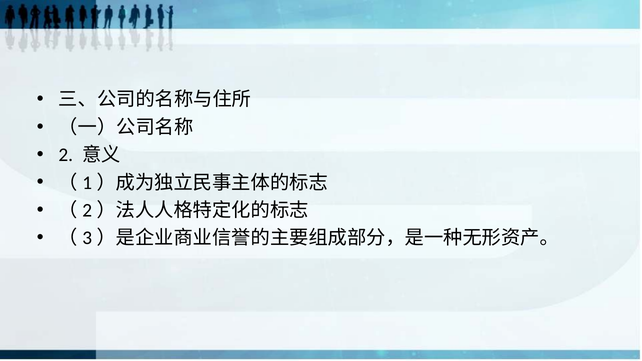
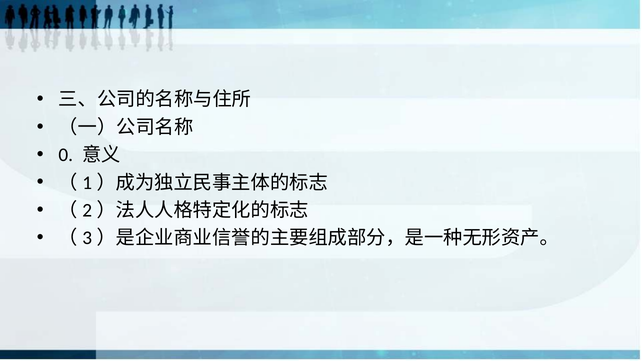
2: 2 -> 0
